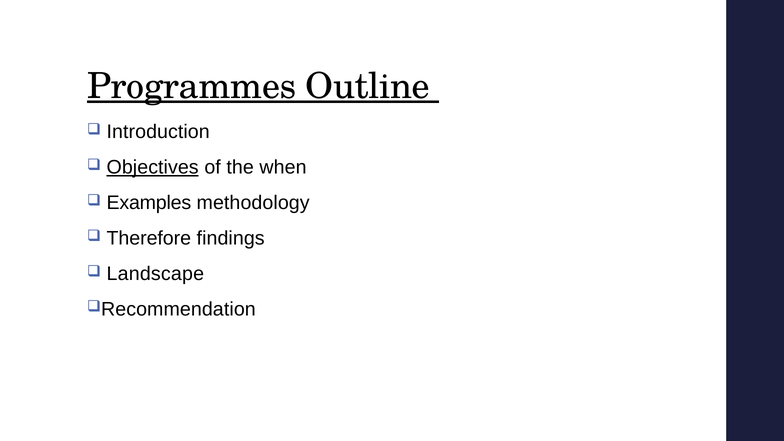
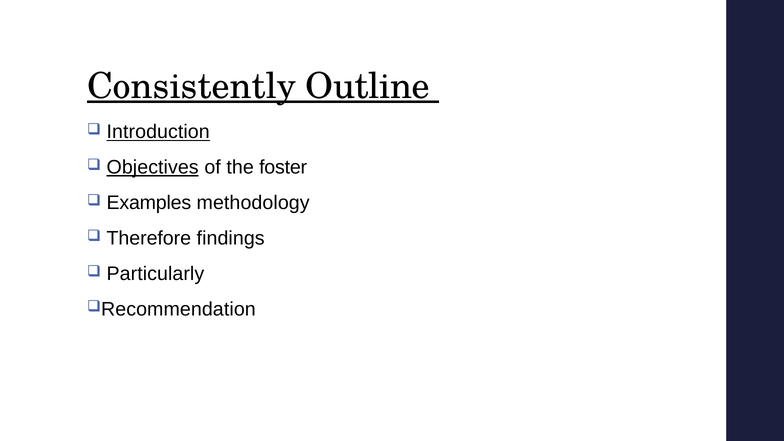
Programmes: Programmes -> Consistently
Introduction underline: none -> present
when: when -> foster
Landscape: Landscape -> Particularly
